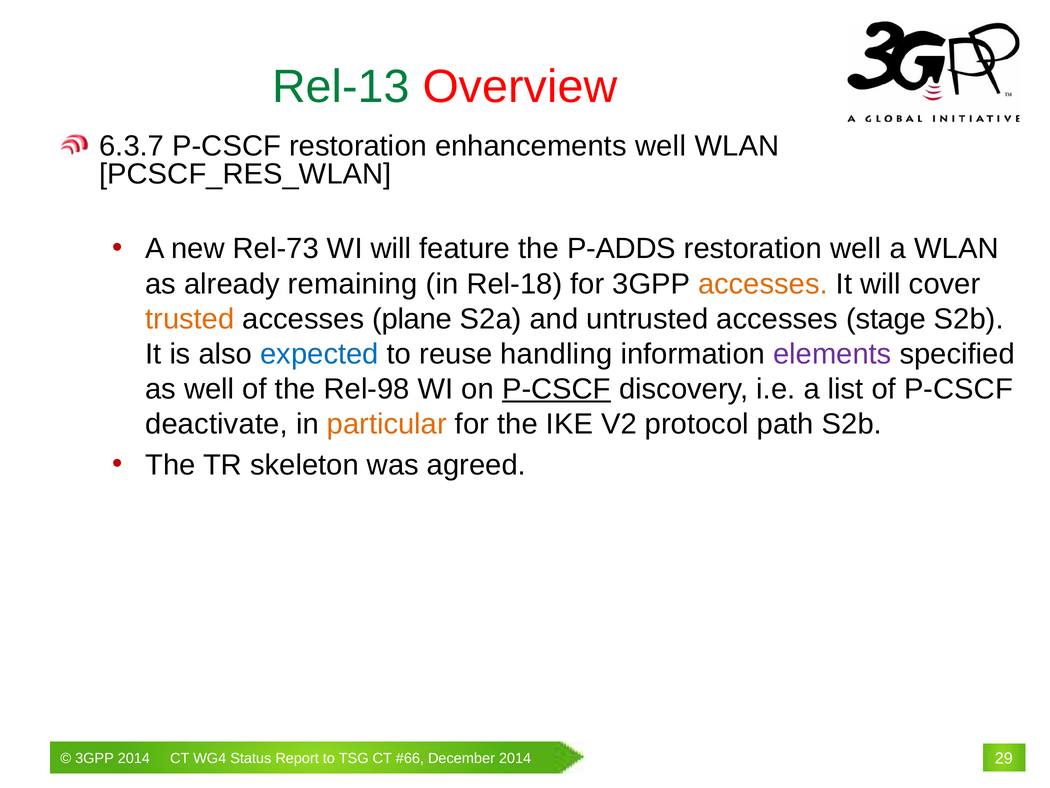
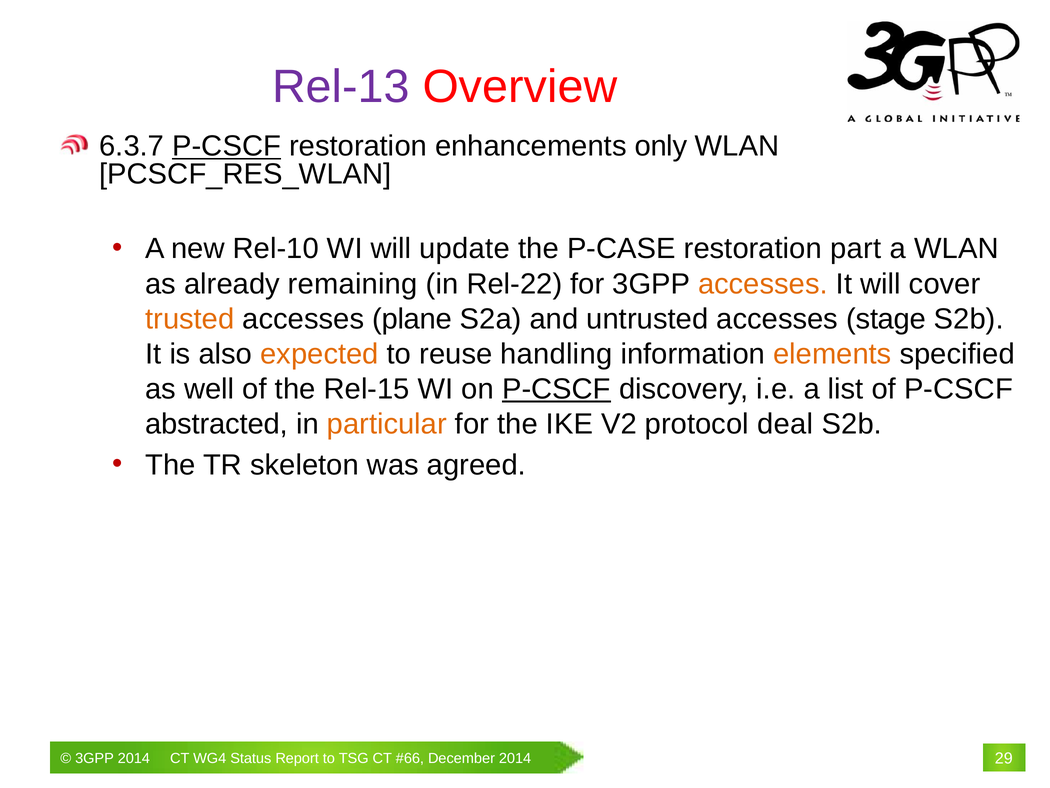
Rel-13 colour: green -> purple
P-CSCF at (227, 146) underline: none -> present
enhancements well: well -> only
Rel-73: Rel-73 -> Rel-10
feature: feature -> update
P-ADDS: P-ADDS -> P-CASE
restoration well: well -> part
Rel-18: Rel-18 -> Rel-22
expected colour: blue -> orange
elements colour: purple -> orange
Rel-98: Rel-98 -> Rel-15
deactivate: deactivate -> abstracted
path: path -> deal
